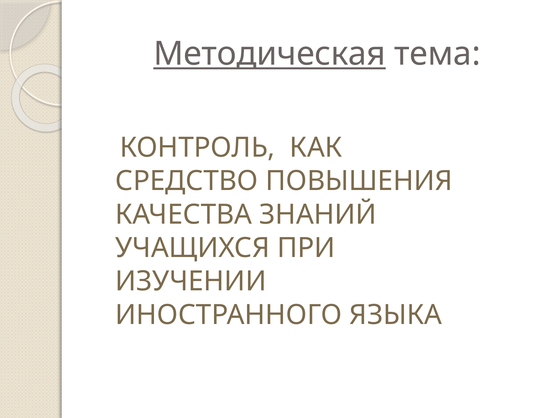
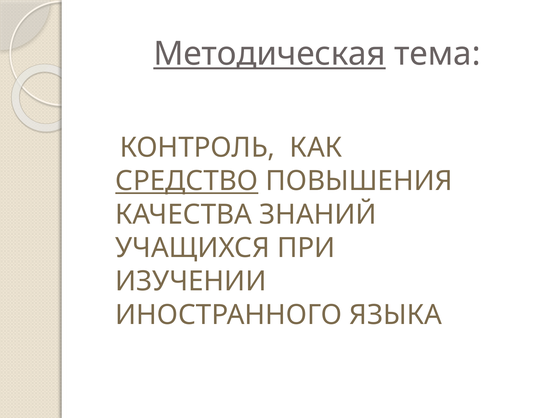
СРЕДСТВО underline: none -> present
